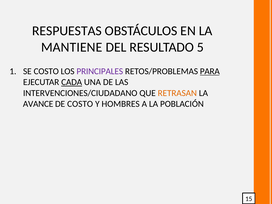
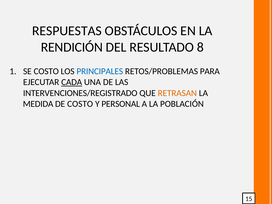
MANTIENE: MANTIENE -> RENDICIÓN
5: 5 -> 8
PRINCIPALES colour: purple -> blue
PARA underline: present -> none
INTERVENCIONES/CIUDADANO: INTERVENCIONES/CIUDADANO -> INTERVENCIONES/REGISTRADO
AVANCE: AVANCE -> MEDIDA
HOMBRES: HOMBRES -> PERSONAL
